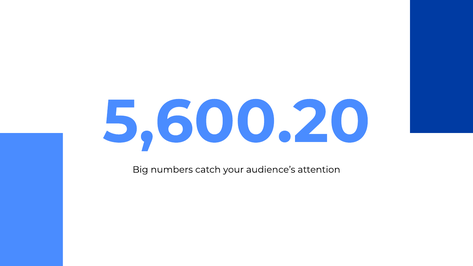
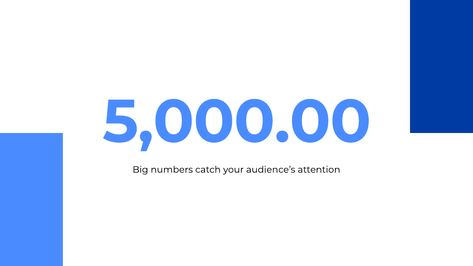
5,600.20: 5,600.20 -> 5,000.00
